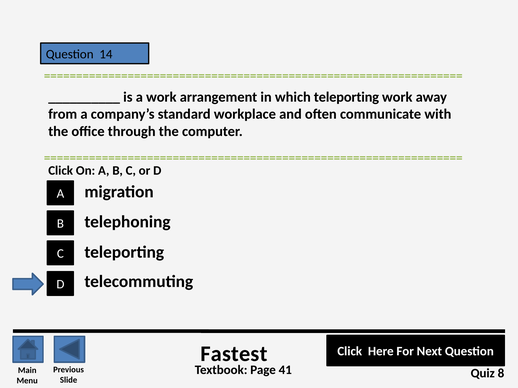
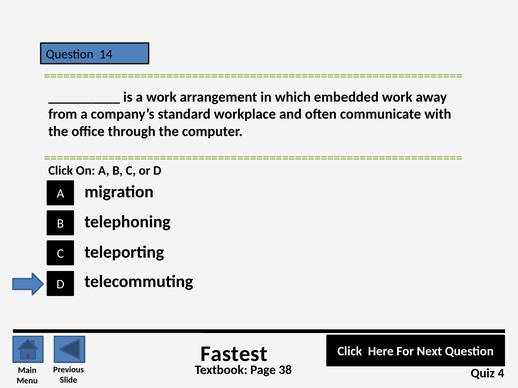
which teleporting: teleporting -> embedded
41: 41 -> 38
8: 8 -> 4
